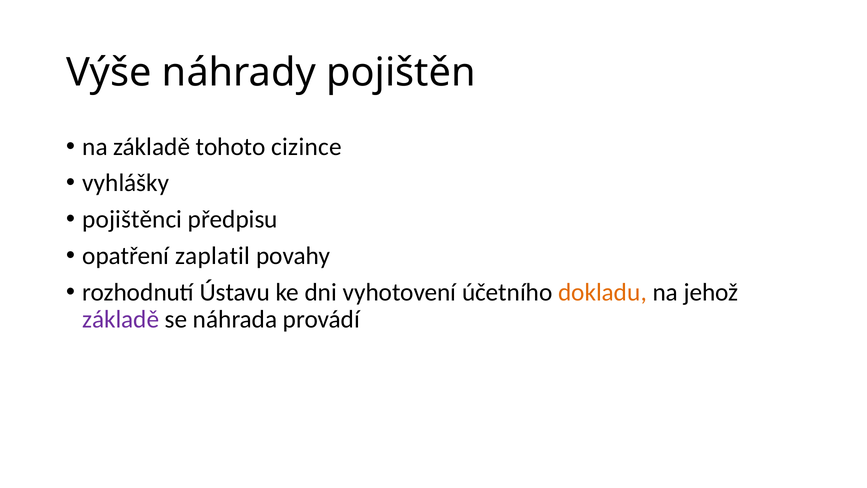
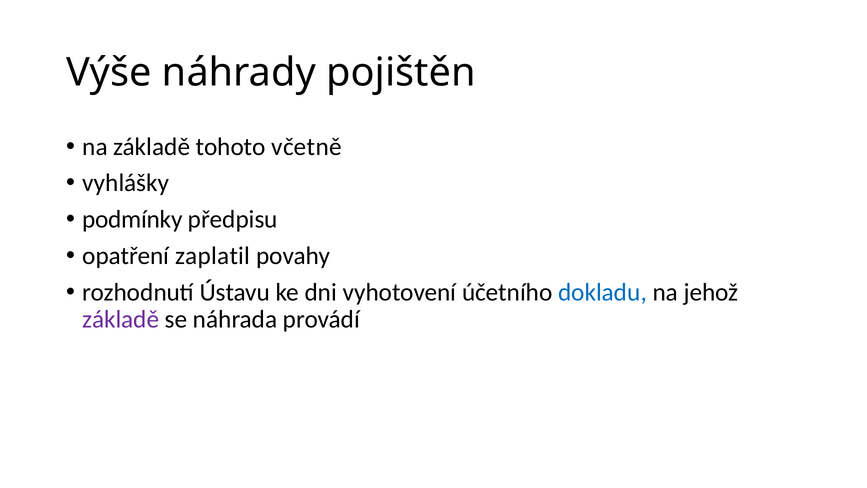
cizince: cizince -> včetně
pojištěnci: pojištěnci -> podmínky
dokladu colour: orange -> blue
